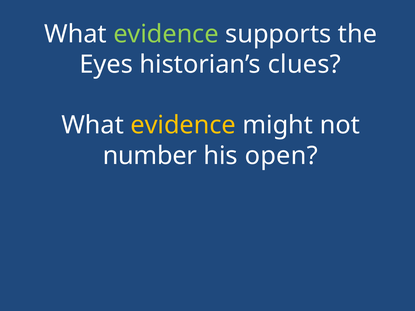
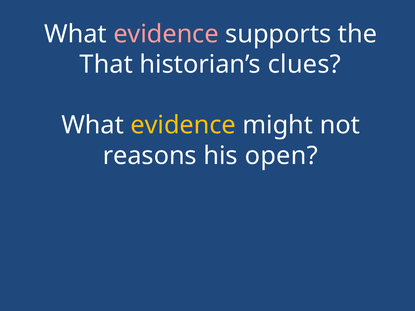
evidence at (166, 34) colour: light green -> pink
Eyes: Eyes -> That
number: number -> reasons
